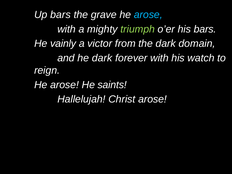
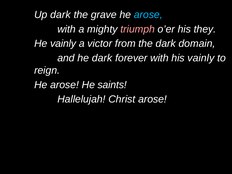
Up bars: bars -> dark
triumph colour: light green -> pink
his bars: bars -> they
his watch: watch -> vainly
